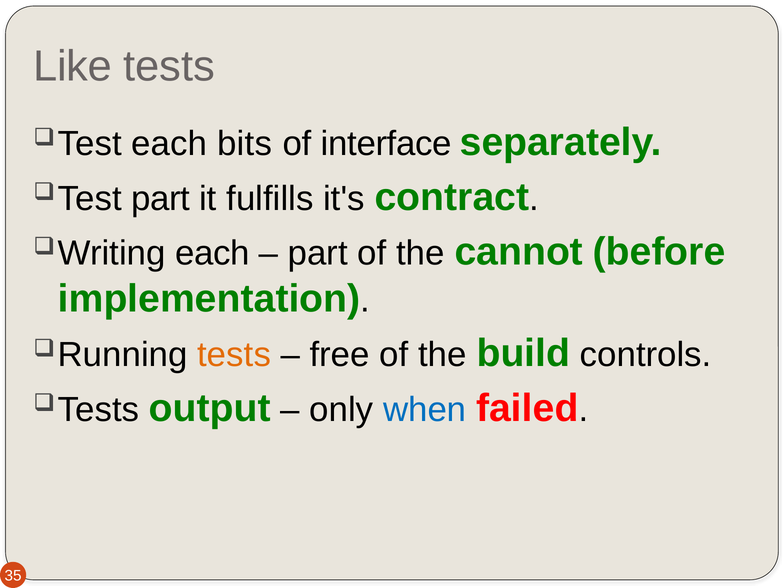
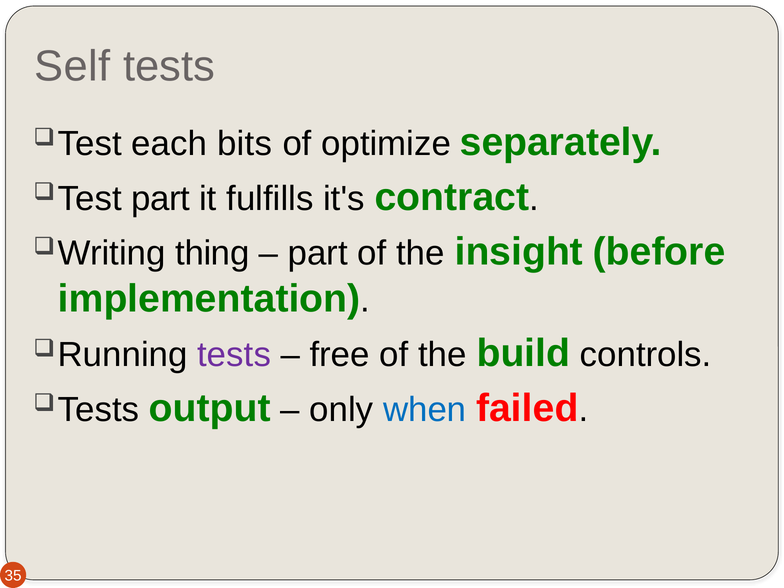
Like: Like -> Self
interface: interface -> optimize
each at (212, 253): each -> thing
cannot: cannot -> insight
tests at (234, 355) colour: orange -> purple
